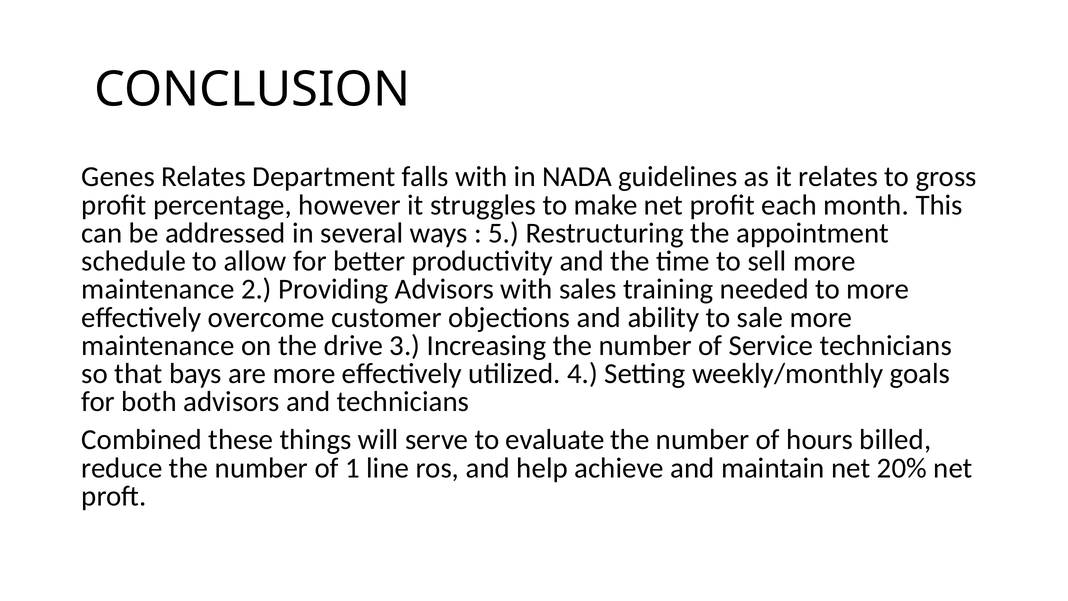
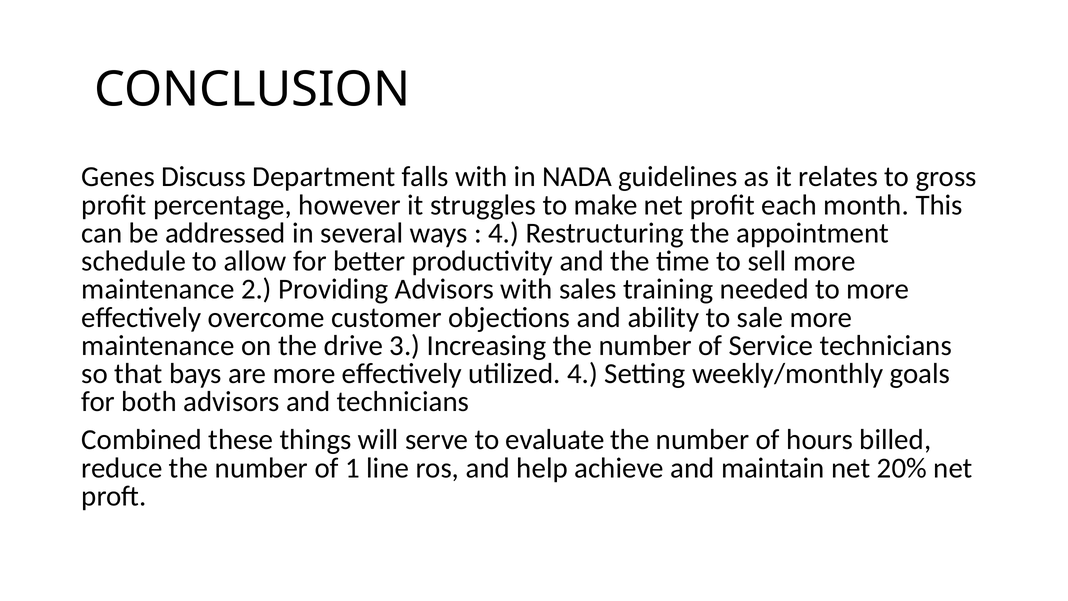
Genes Relates: Relates -> Discuss
5 at (504, 233): 5 -> 4
